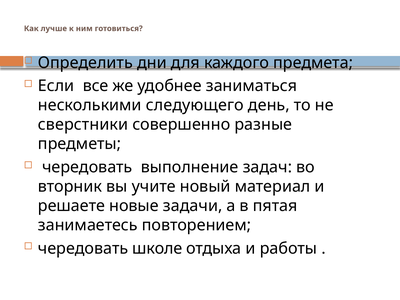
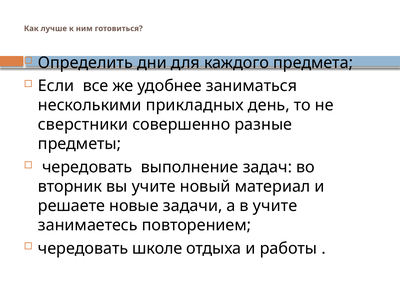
следующего: следующего -> прикладных
в пятая: пятая -> учите
